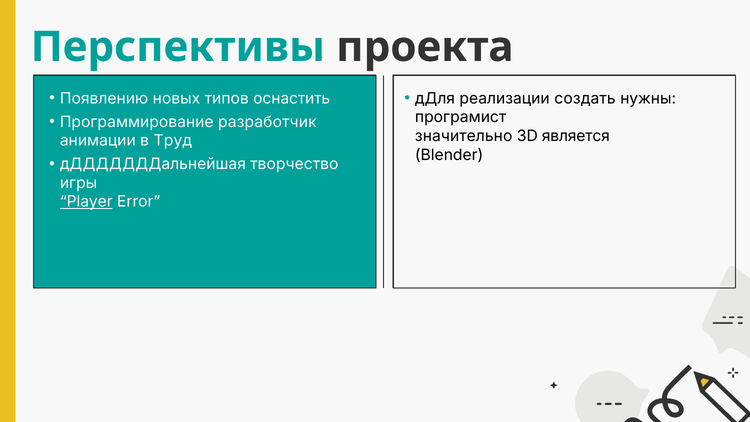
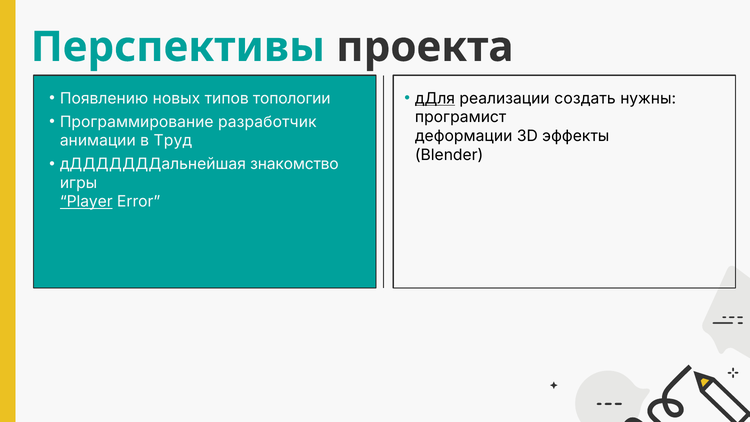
оснастить: оснастить -> топологии
дДля underline: none -> present
значительно: значительно -> деформации
является: является -> эффекты
творчество: творчество -> знакомство
